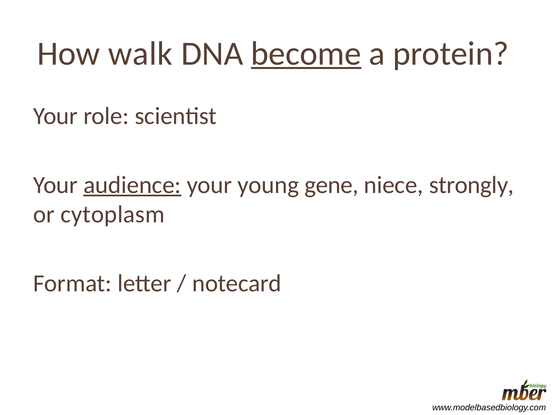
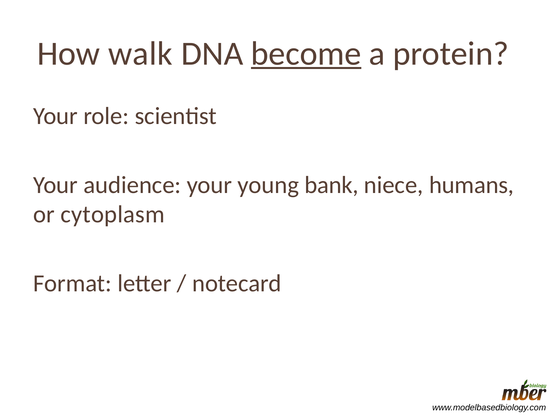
audience underline: present -> none
gene: gene -> bank
strongly: strongly -> humans
